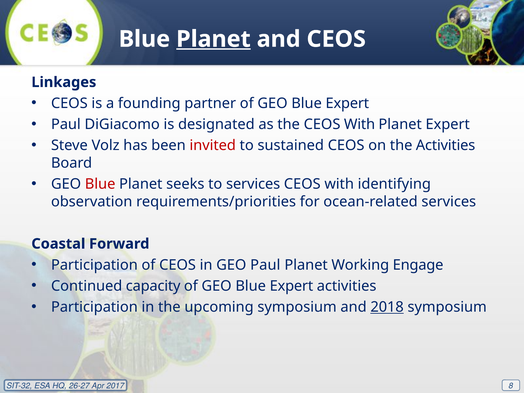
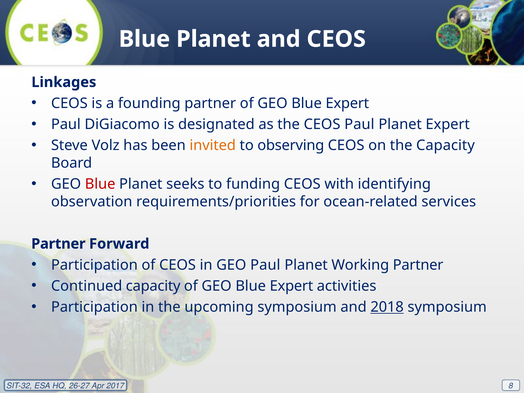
Planet at (213, 39) underline: present -> none
the CEOS With: With -> Paul
invited colour: red -> orange
sustained: sustained -> observing
the Activities: Activities -> Capacity
to services: services -> funding
Coastal at (58, 244): Coastal -> Partner
Working Engage: Engage -> Partner
